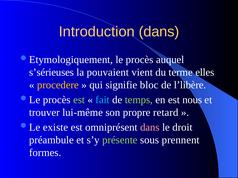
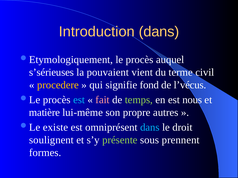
elles: elles -> civil
bloc: bloc -> fond
l’libère: l’libère -> l’vécus
est at (79, 100) colour: light green -> light blue
fait colour: light blue -> pink
trouver: trouver -> matière
retard: retard -> autres
dans at (150, 128) colour: pink -> light blue
préambule: préambule -> soulignent
